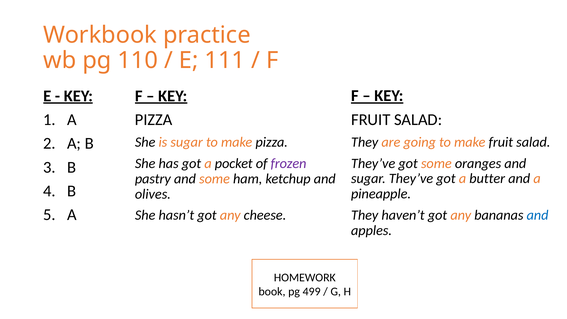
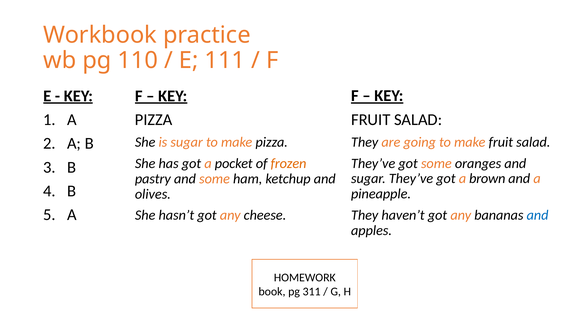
frozen colour: purple -> orange
butter: butter -> brown
499: 499 -> 311
